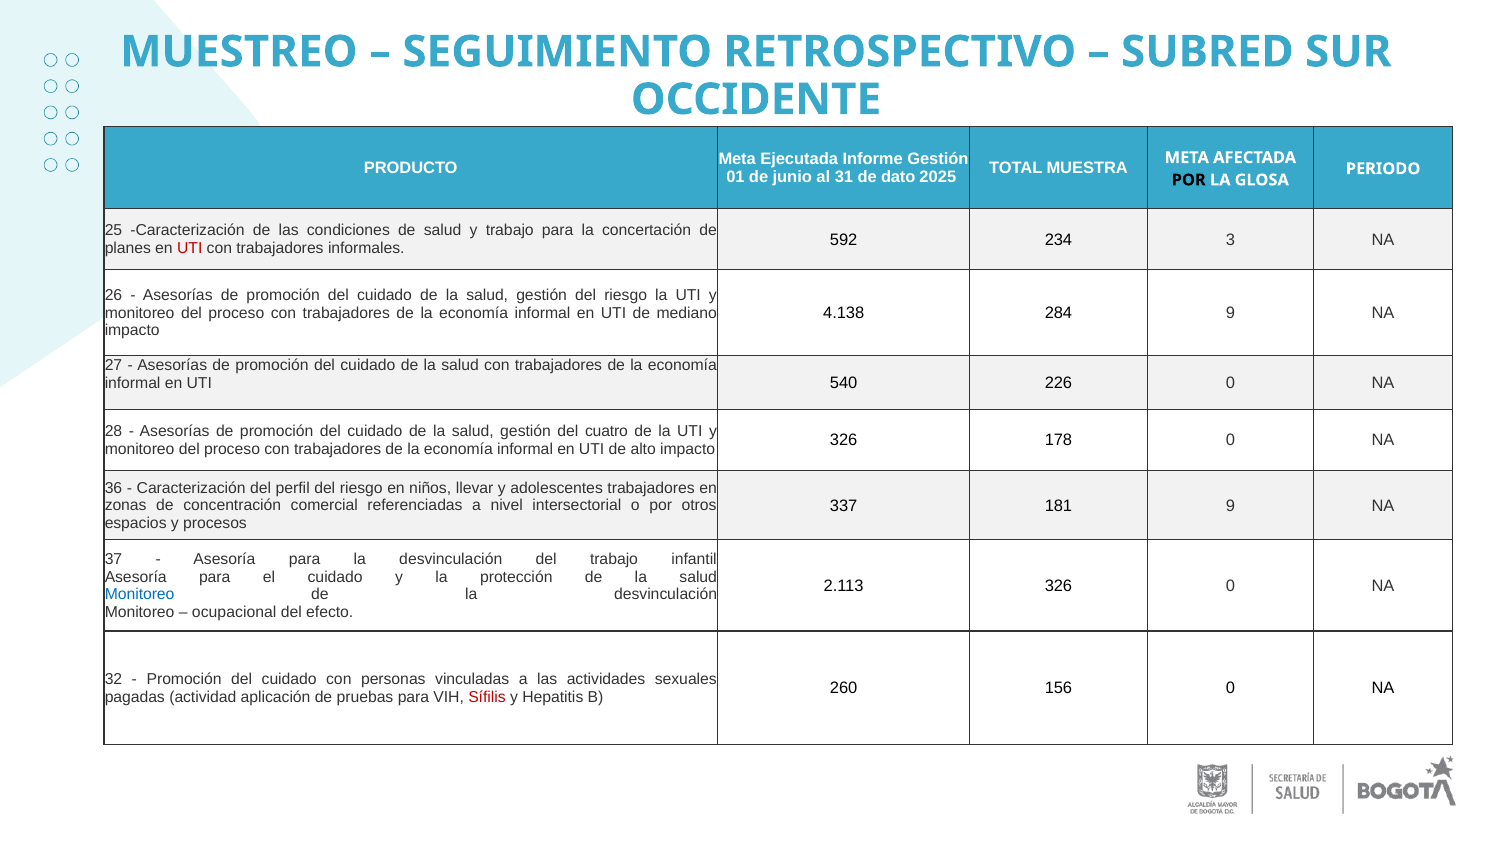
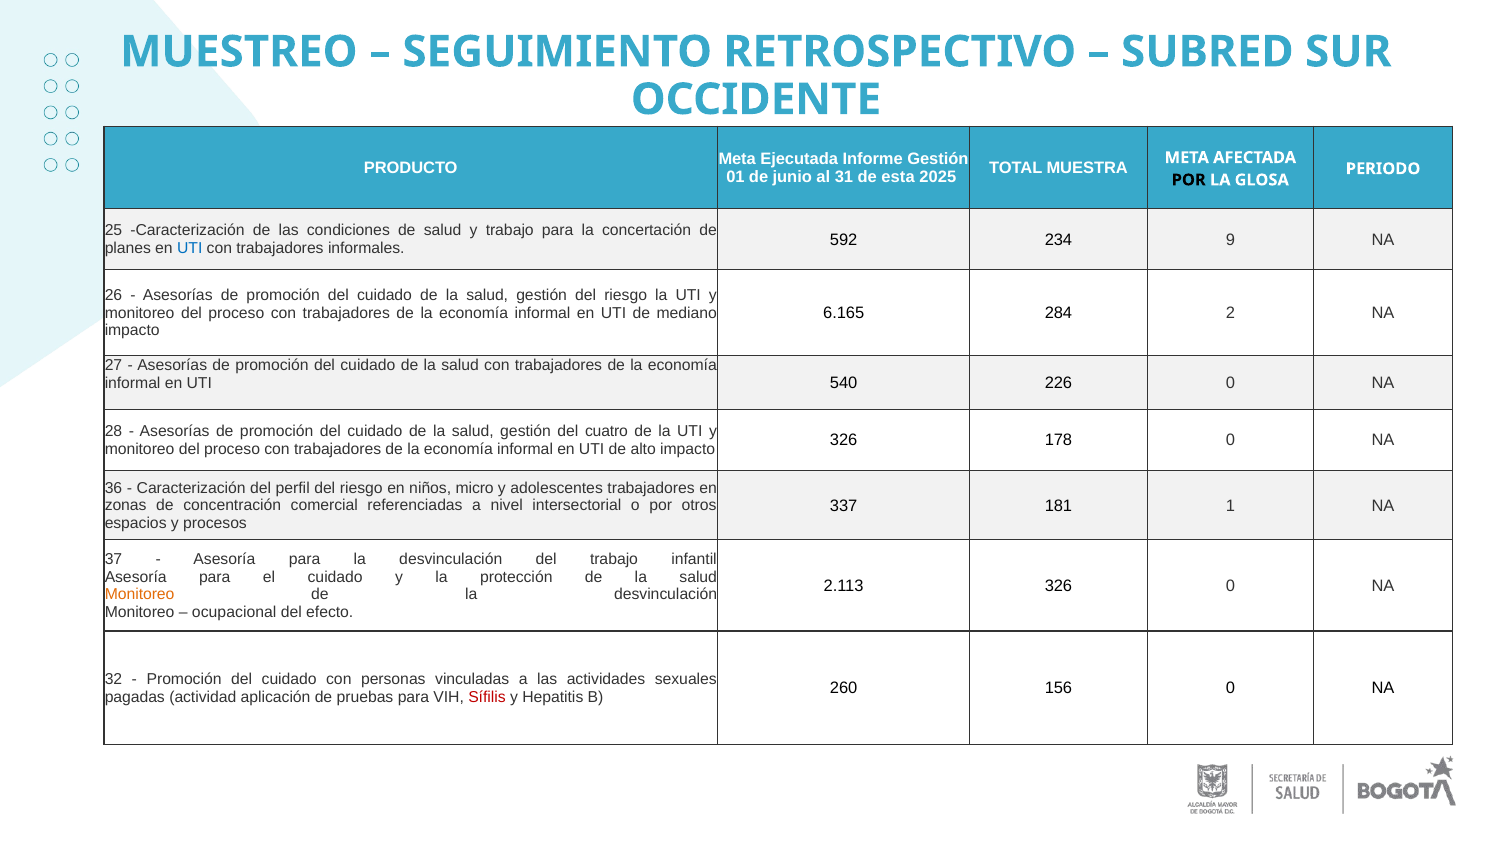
dato: dato -> esta
3: 3 -> 9
UTI at (190, 248) colour: red -> blue
4.138: 4.138 -> 6.165
284 9: 9 -> 2
llevar: llevar -> micro
181 9: 9 -> 1
Monitoreo at (140, 594) colour: blue -> orange
